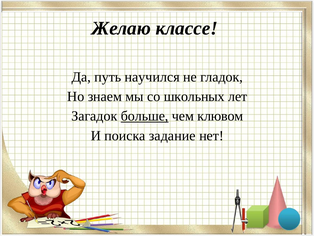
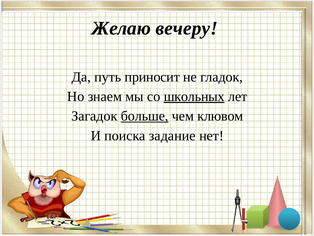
классе: классе -> вечеру
научился: научился -> приносит
школьных underline: none -> present
